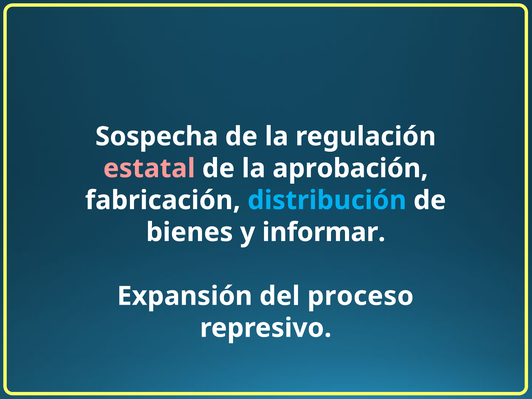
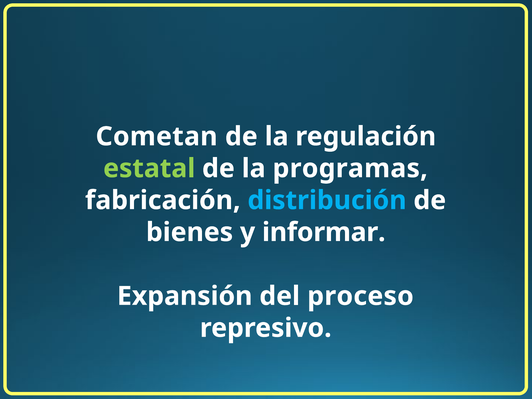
Sospecha: Sospecha -> Cometan
estatal colour: pink -> light green
aprobación: aprobación -> programas
